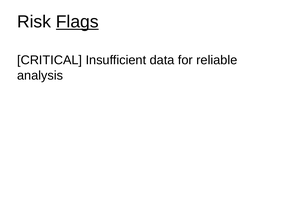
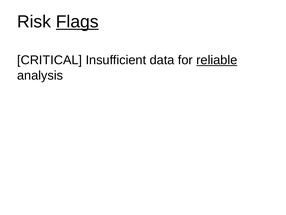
reliable underline: none -> present
